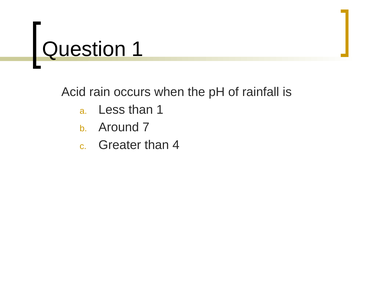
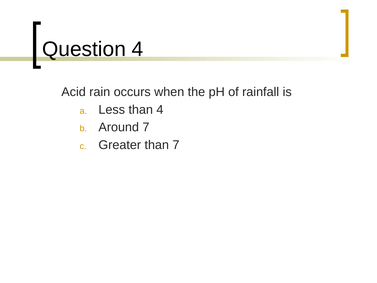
Question 1: 1 -> 4
than 1: 1 -> 4
than 4: 4 -> 7
